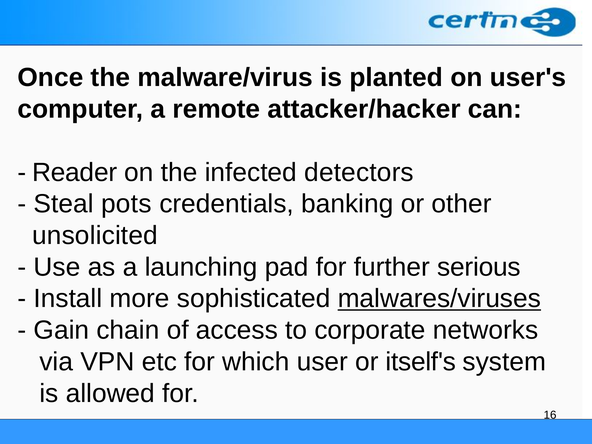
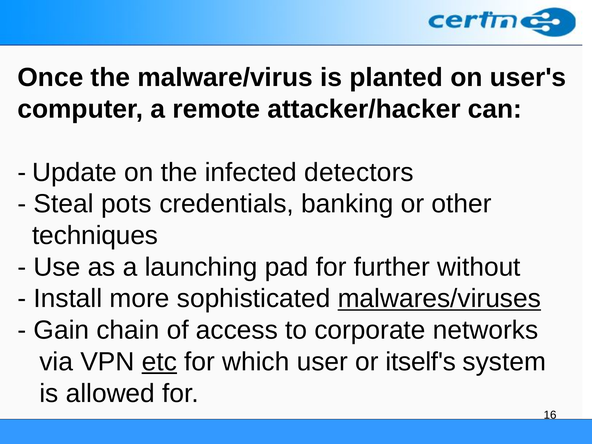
Reader: Reader -> Update
unsolicited: unsolicited -> techniques
serious: serious -> without
etc underline: none -> present
